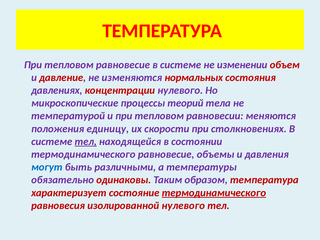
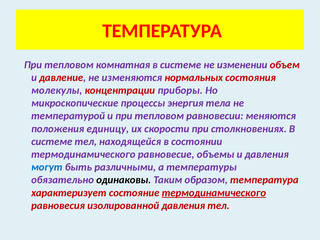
тепловом равновесие: равновесие -> комнатная
давлениях: давлениях -> молекулы
концентрации нулевого: нулевого -> приборы
теорий: теорий -> энергия
тел at (86, 142) underline: present -> none
одинаковы colour: red -> black
изолированной нулевого: нулевого -> давления
